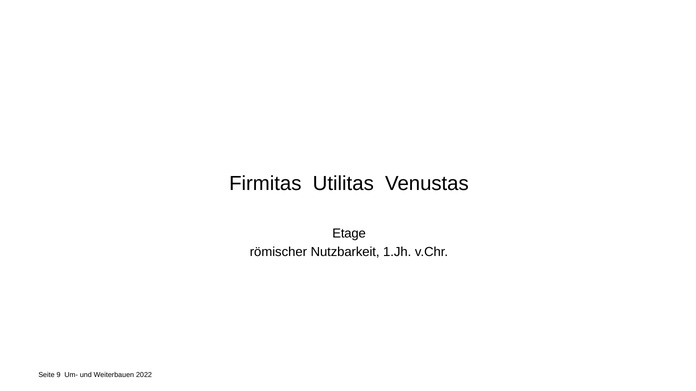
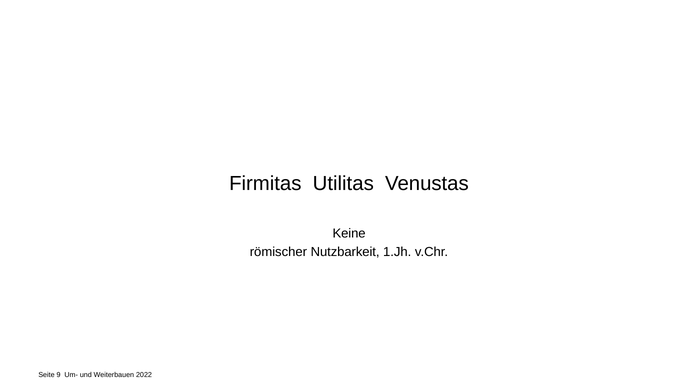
Etage: Etage -> Keine
